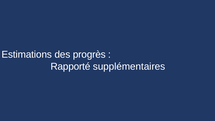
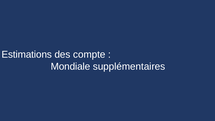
progrès: progrès -> compte
Rapporté: Rapporté -> Mondiale
